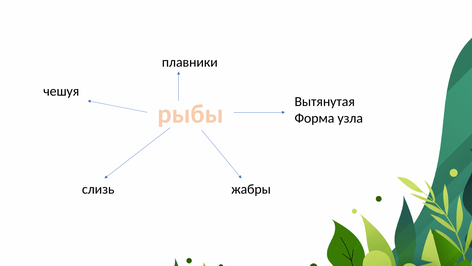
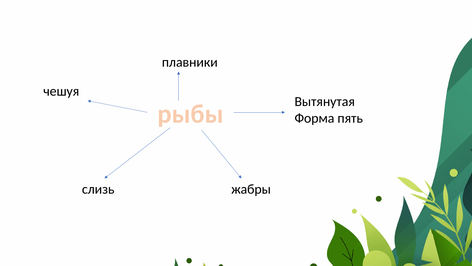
узла: узла -> пять
